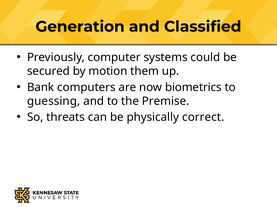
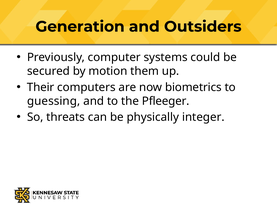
Classified: Classified -> Outsiders
Bank: Bank -> Their
Premise: Premise -> Pfleeger
correct: correct -> integer
